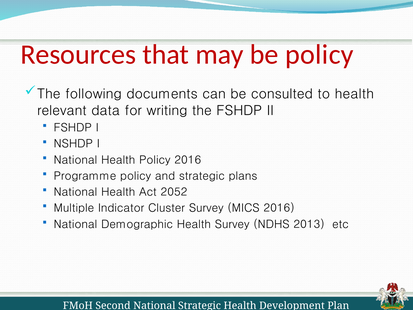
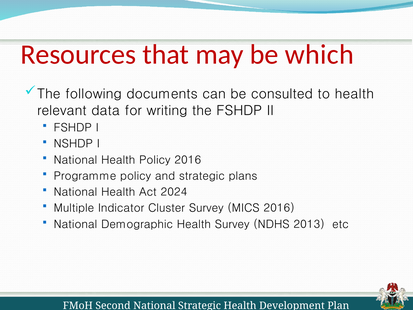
be policy: policy -> which
2052: 2052 -> 2024
